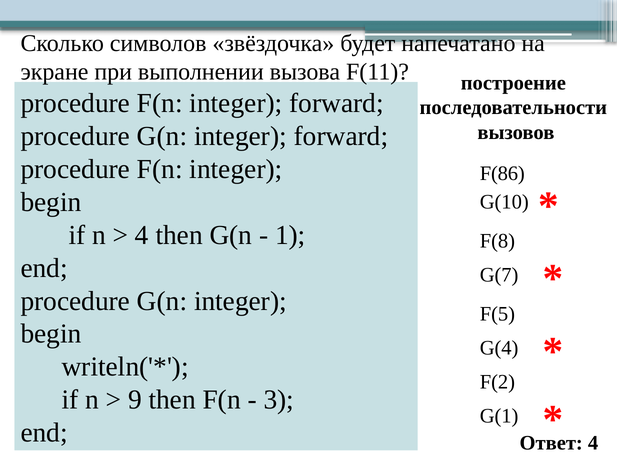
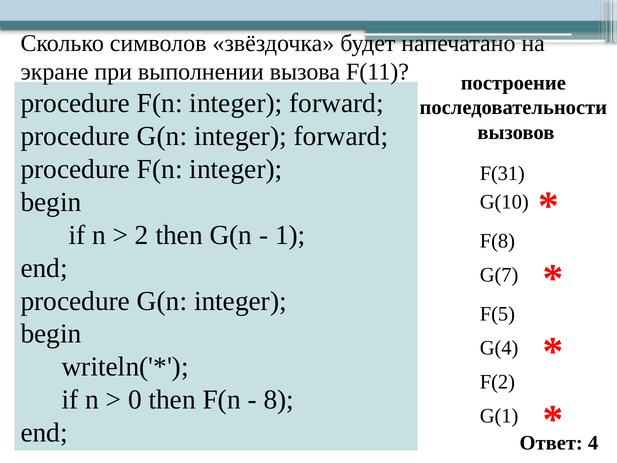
F(86: F(86 -> F(31
4 at (142, 235): 4 -> 2
9: 9 -> 0
3: 3 -> 8
